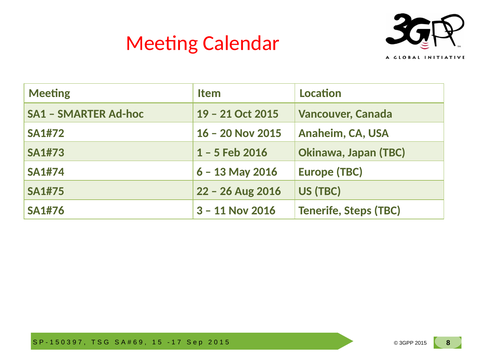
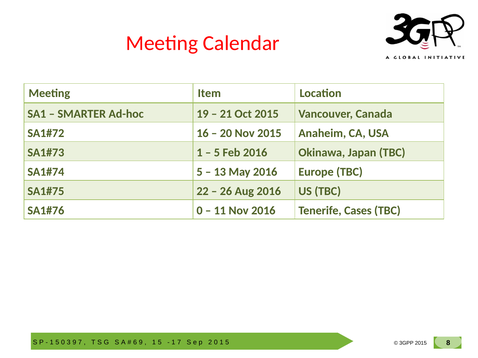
6 at (200, 172): 6 -> 5
3 at (200, 211): 3 -> 0
Steps: Steps -> Cases
